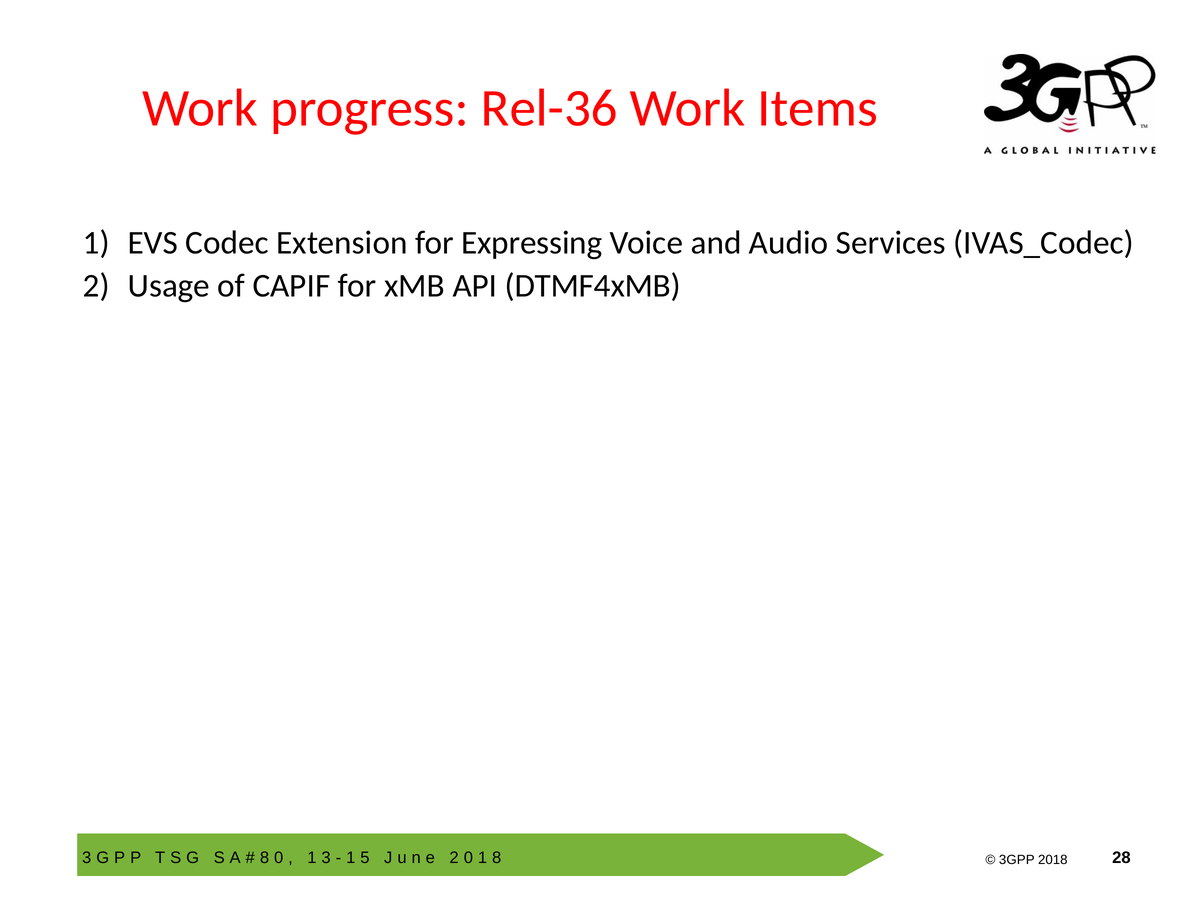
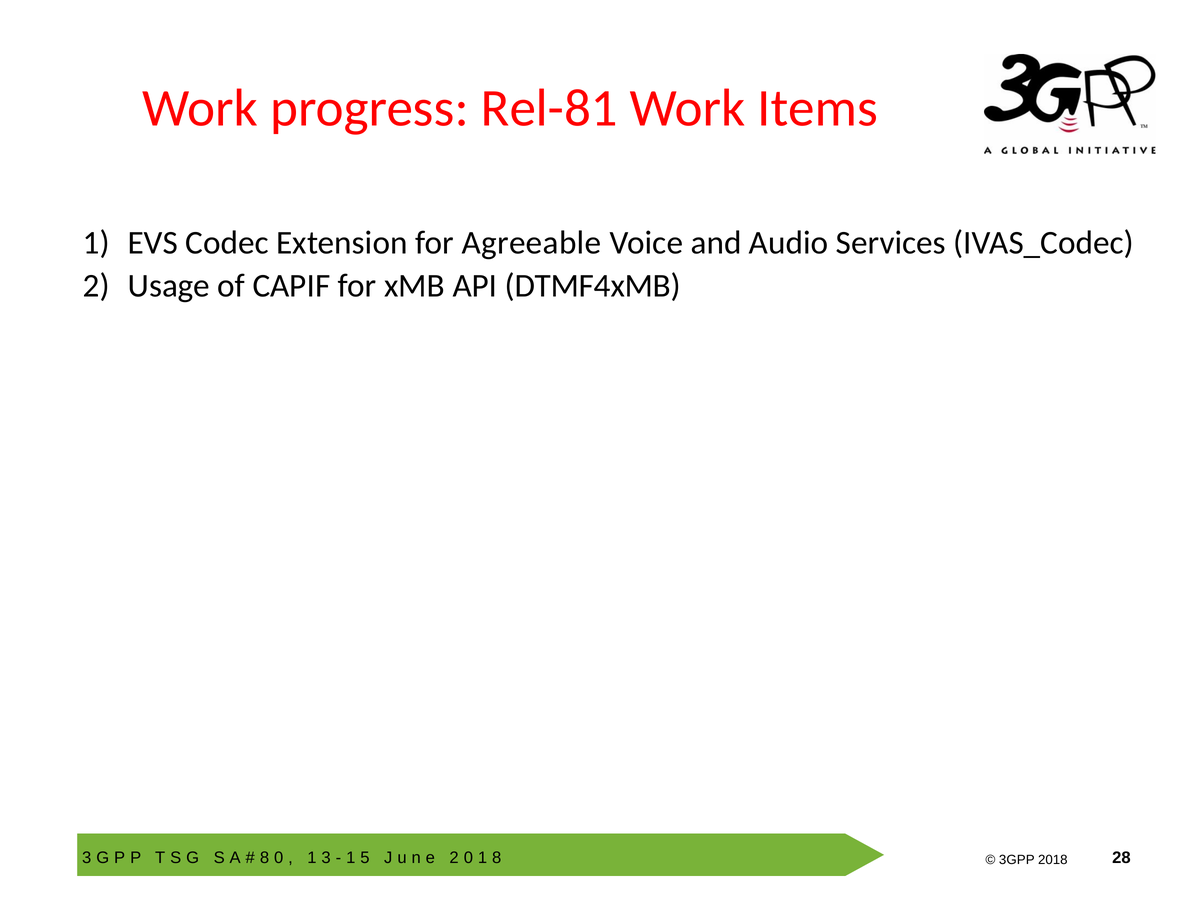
Rel-36: Rel-36 -> Rel-81
Expressing: Expressing -> Agreeable
